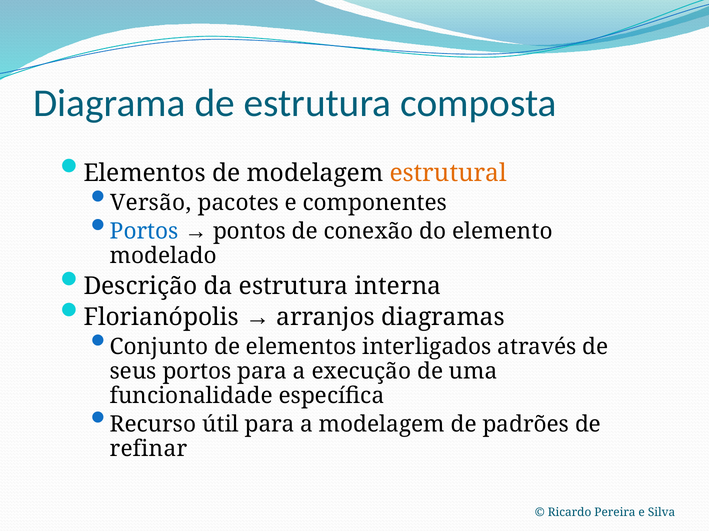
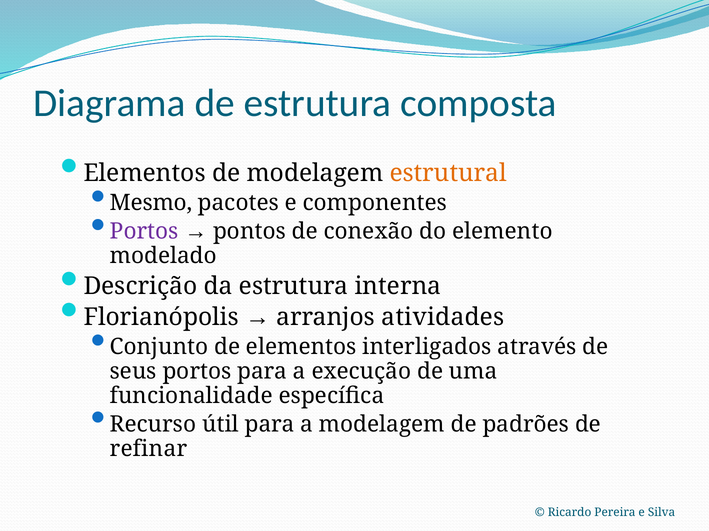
Versão: Versão -> Mesmo
Portos at (144, 232) colour: blue -> purple
diagramas: diagramas -> atividades
